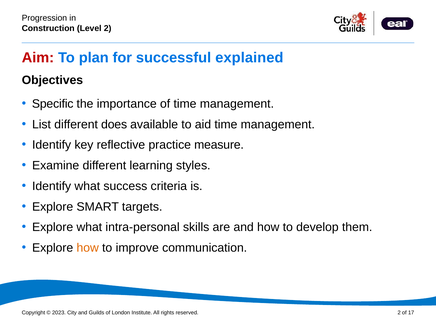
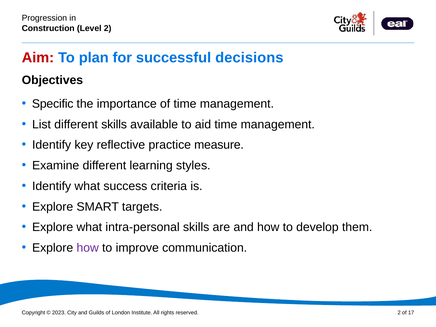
explained: explained -> decisions
different does: does -> skills
how at (88, 248) colour: orange -> purple
